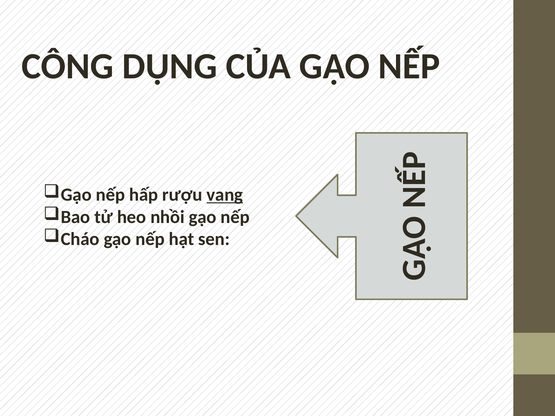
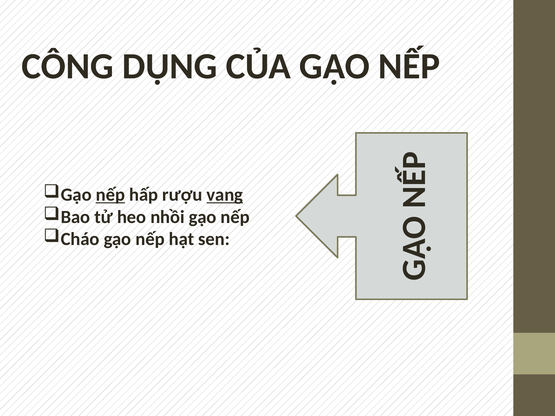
nếp at (110, 195) underline: none -> present
